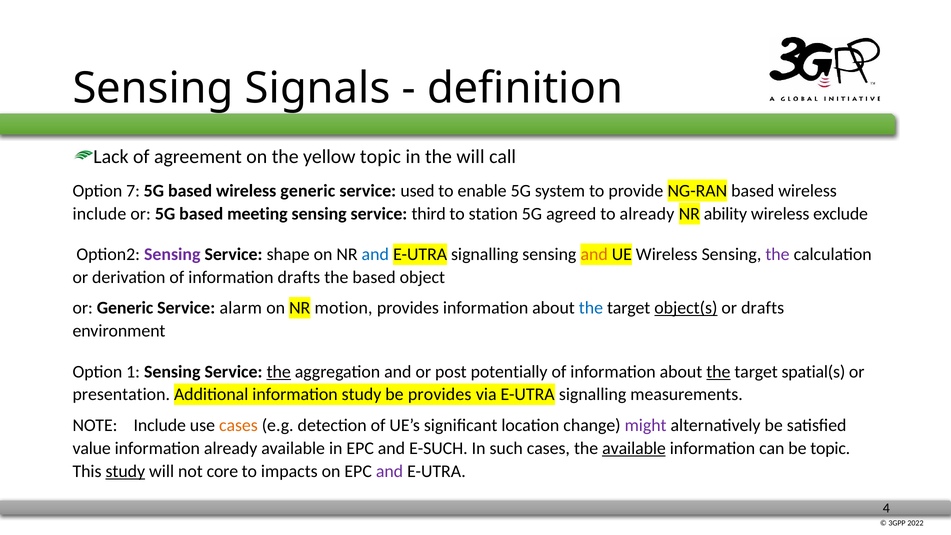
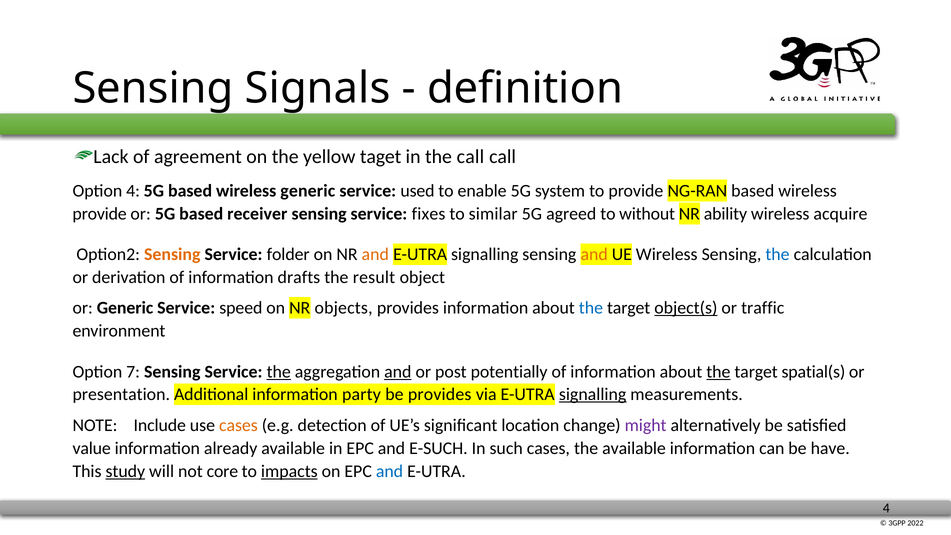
yellow topic: topic -> taget
the will: will -> call
Option 7: 7 -> 4
include at (99, 214): include -> provide
based meeting: meeting -> receiver
third: third -> fixes
station: station -> similar
to already: already -> without
exclude: exclude -> acquire
Sensing at (172, 254) colour: purple -> orange
shape: shape -> folder
and at (375, 254) colour: blue -> orange
the at (777, 254) colour: purple -> blue
the based: based -> result
alarm: alarm -> speed
motion: motion -> objects
or drafts: drafts -> traffic
1: 1 -> 7
and at (398, 372) underline: none -> present
information study: study -> party
signalling at (593, 394) underline: none -> present
available at (634, 448) underline: present -> none
be topic: topic -> have
impacts underline: none -> present
and at (390, 471) colour: purple -> blue
